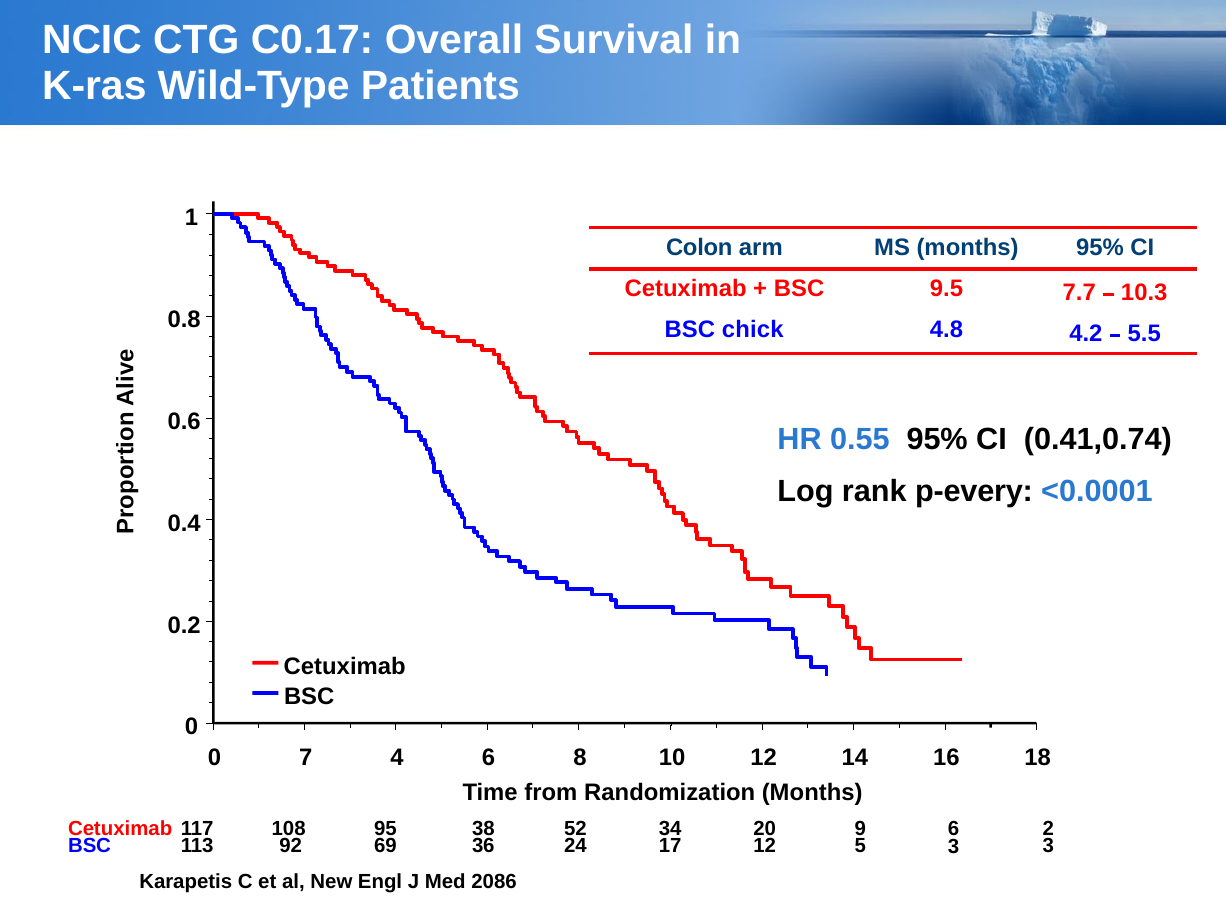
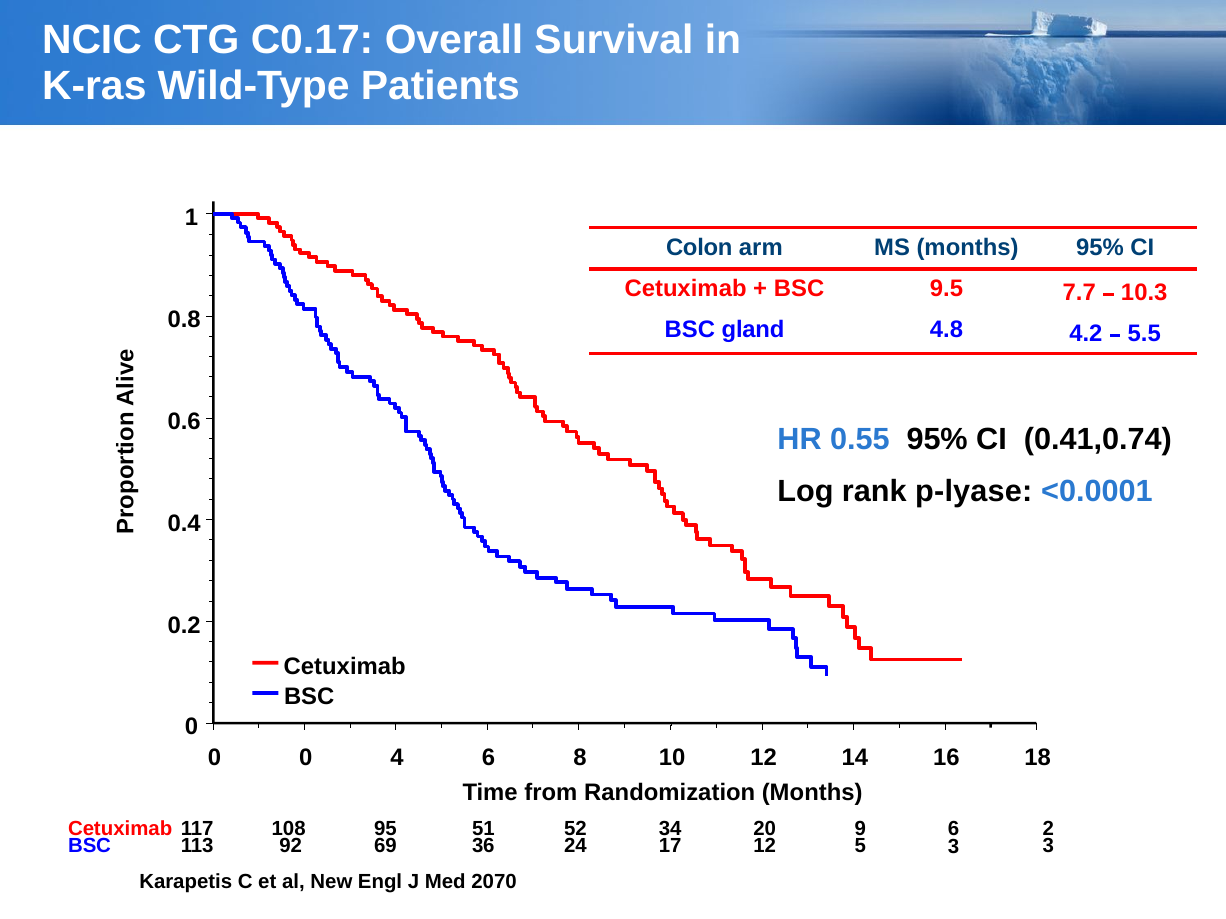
chick: chick -> gland
p-every: p-every -> p-lyase
0 7: 7 -> 0
38: 38 -> 51
2086: 2086 -> 2070
